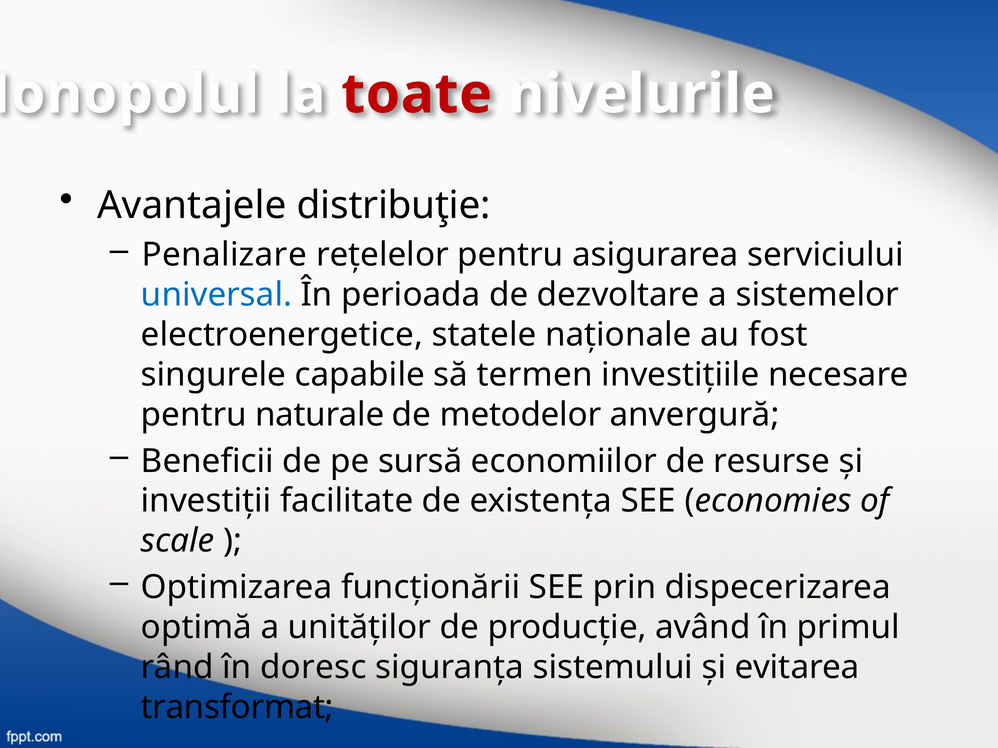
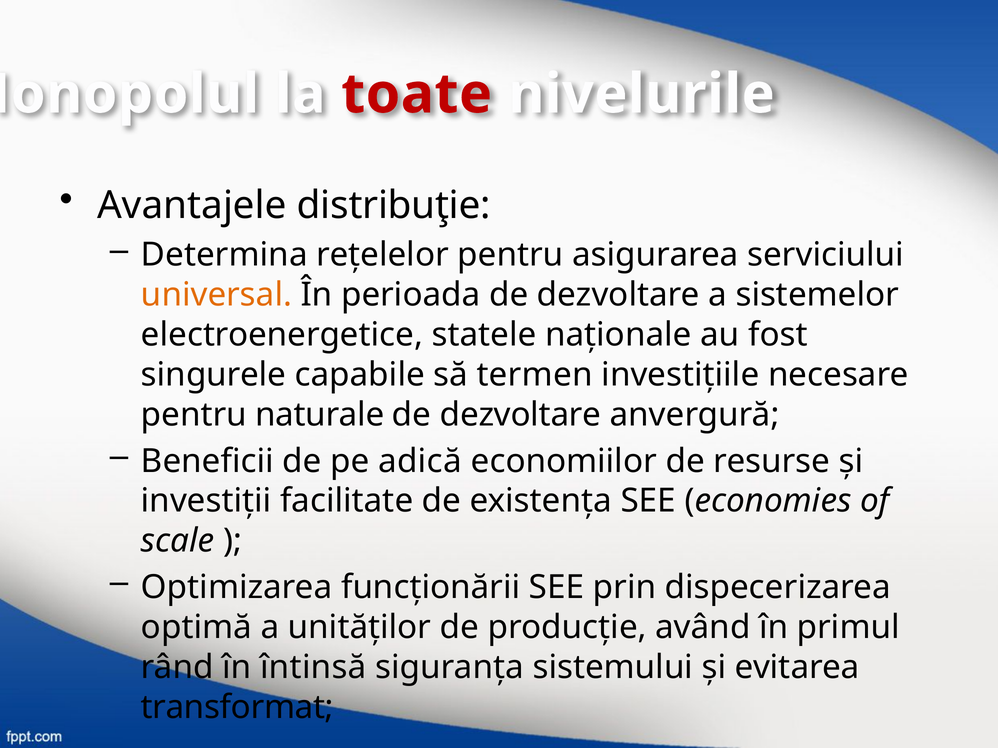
Penalizare: Penalizare -> Determina
universal colour: blue -> orange
metodelor at (521, 415): metodelor -> dezvoltare
sursă: sursă -> adică
doresc: doresc -> întinsă
